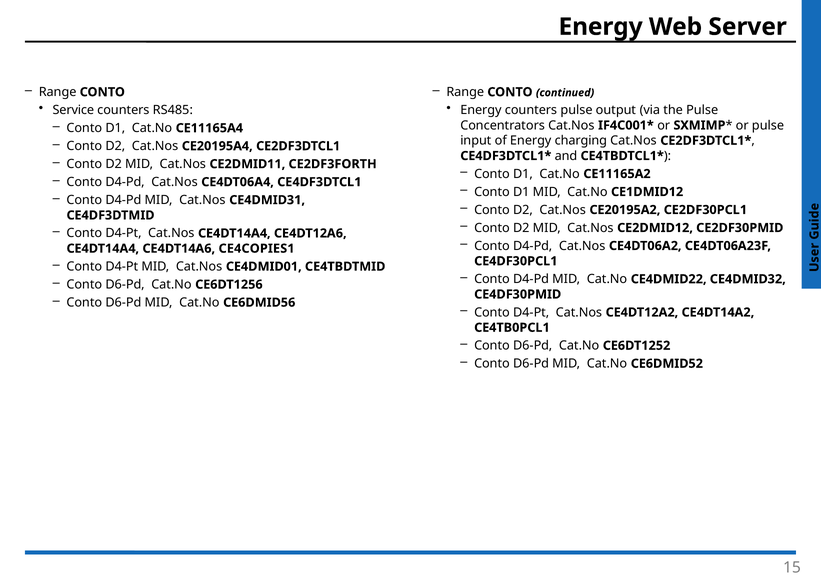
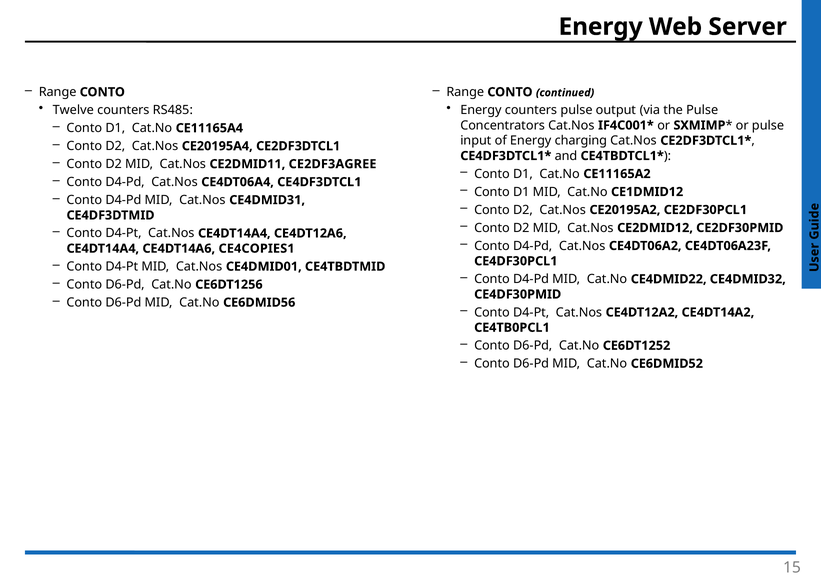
Service: Service -> Twelve
CE2DF3FORTH: CE2DF3FORTH -> CE2DF3AGREE
